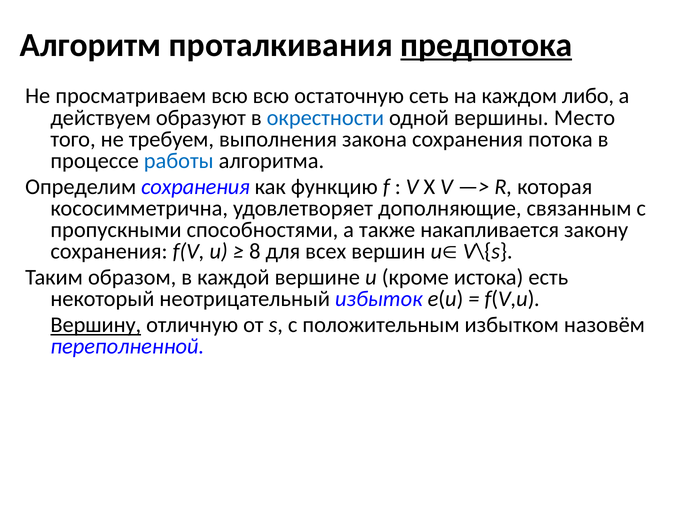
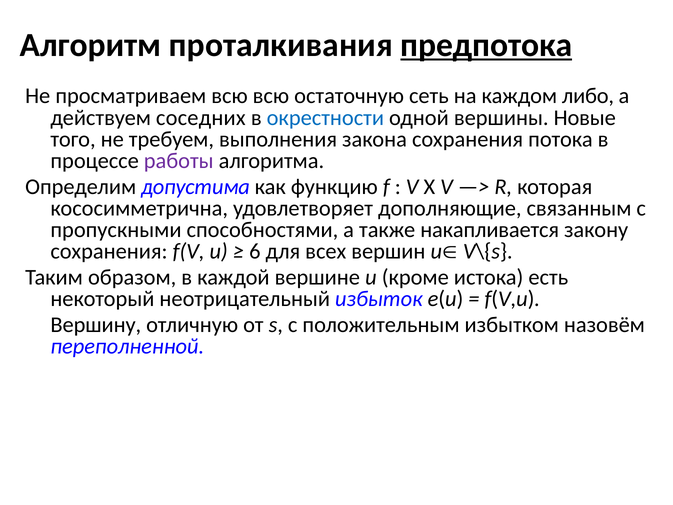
образуют: образуют -> соседних
Место: Место -> Новые
работы colour: blue -> purple
Определим сохранения: сохранения -> допустима
8: 8 -> 6
Вершину underline: present -> none
